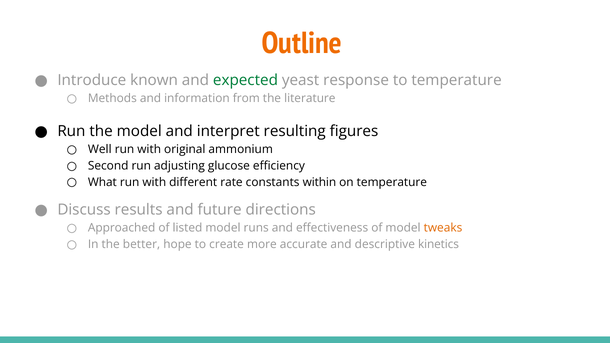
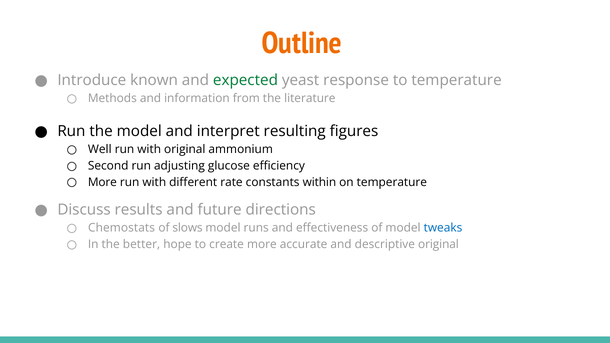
What at (102, 182): What -> More
Approached: Approached -> Chemostats
listed: listed -> slows
tweaks colour: orange -> blue
descriptive kinetics: kinetics -> original
